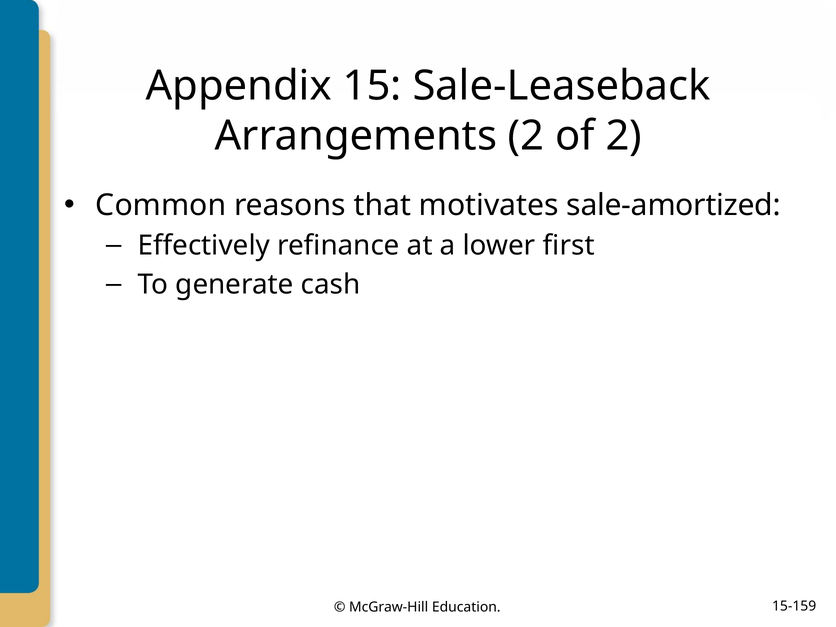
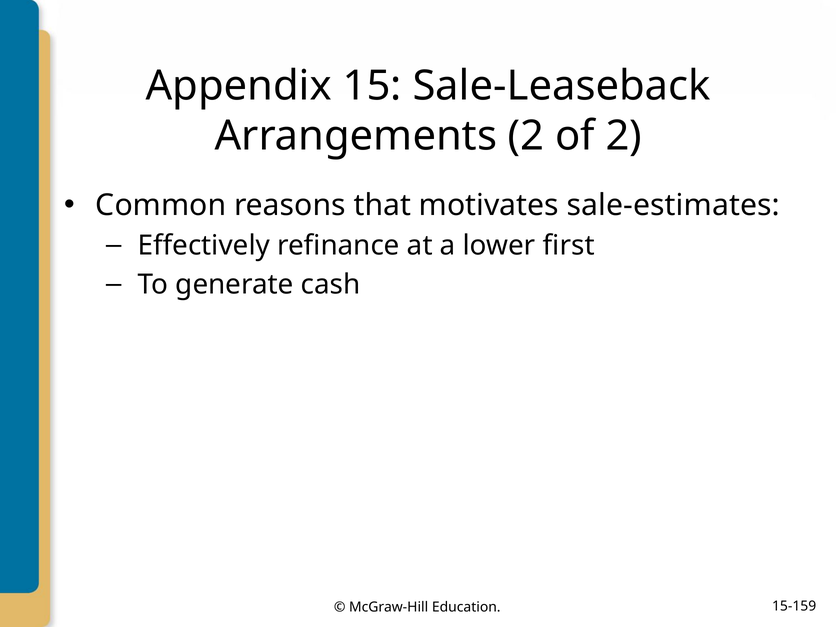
sale-amortized: sale-amortized -> sale-estimates
